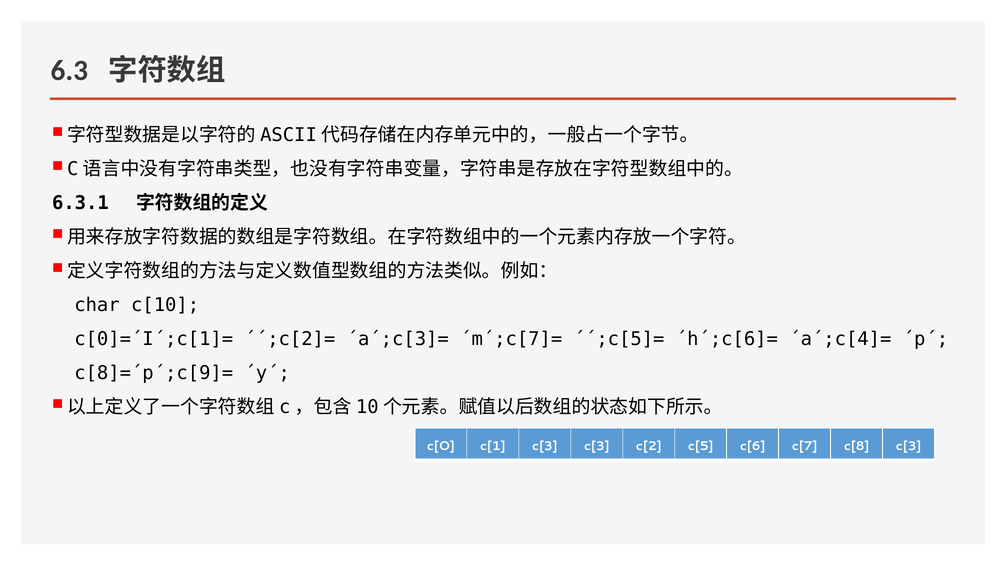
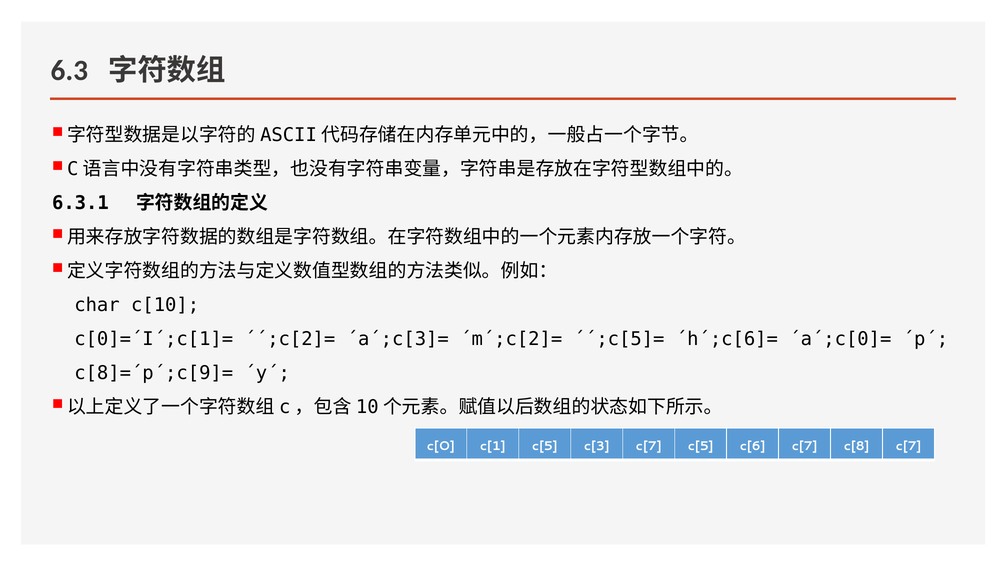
´m´;c[7]=: ´m´;c[7]= -> ´m´;c[2]=
´a´;c[4]=: ´a´;c[4]= -> ´a´;c[0]=
c[1 c[3: c[3 -> c[5
c[3 c[2: c[2 -> c[7
c[8 c[3: c[3 -> c[7
